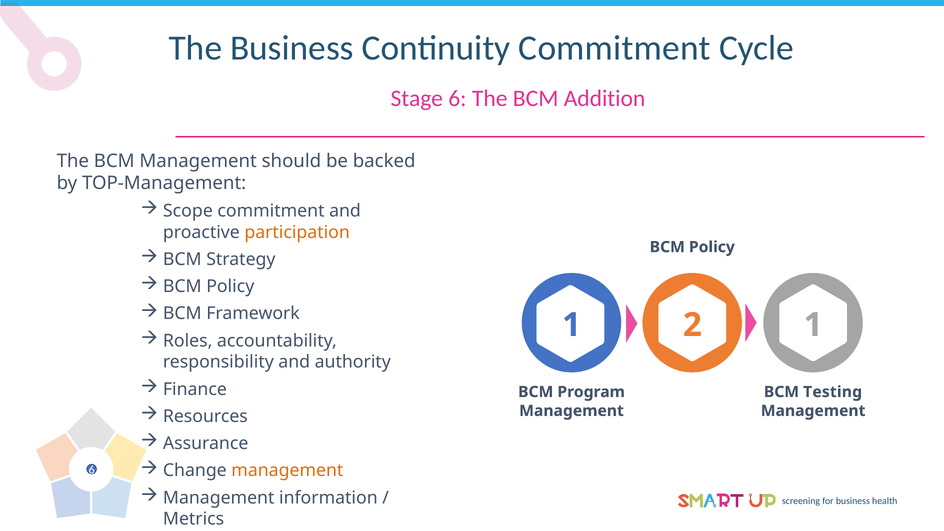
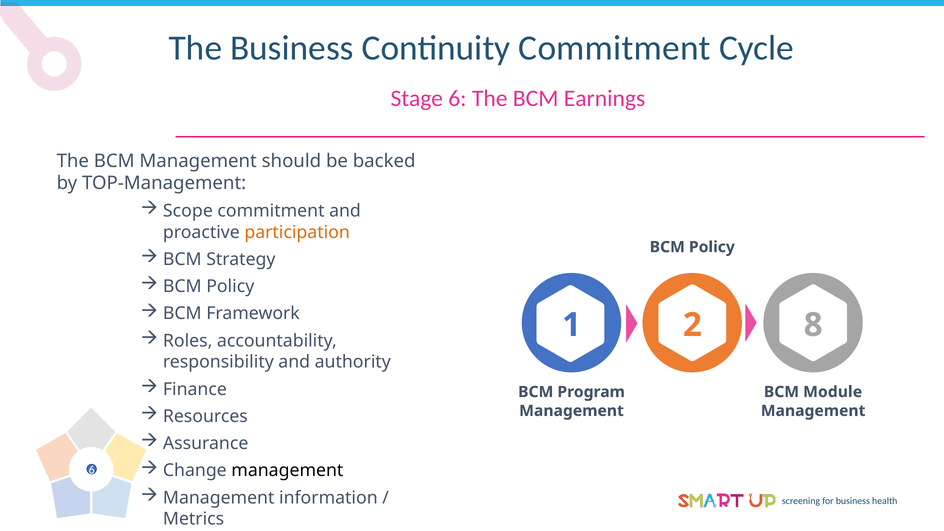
Addition: Addition -> Earnings
2 1: 1 -> 8
Testing: Testing -> Module
management at (287, 471) colour: orange -> black
